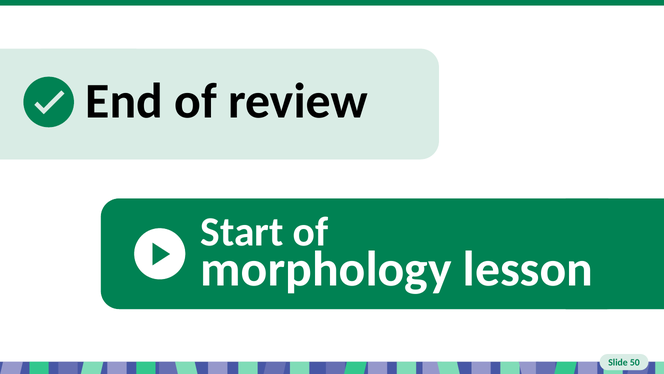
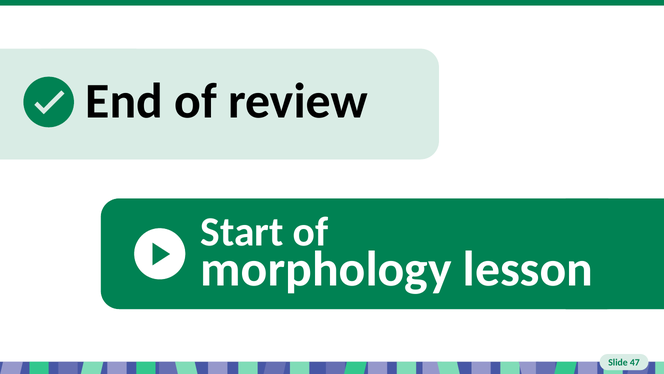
50: 50 -> 47
